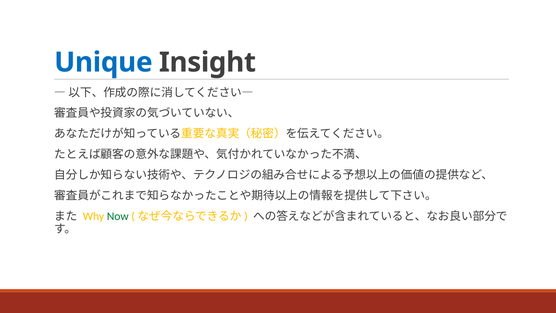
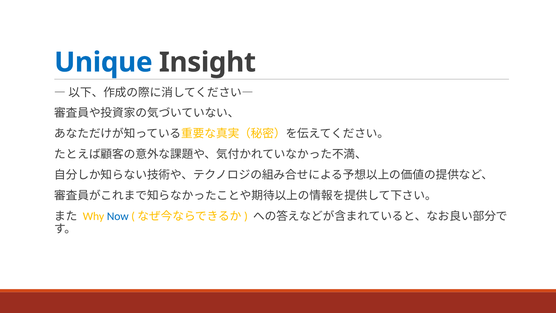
Now colour: green -> blue
